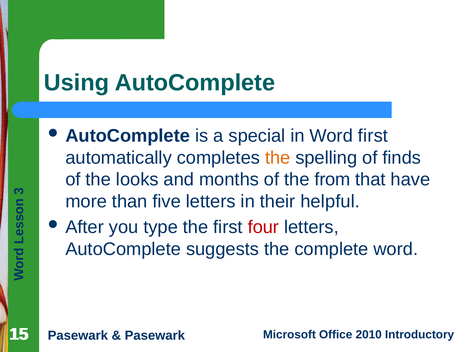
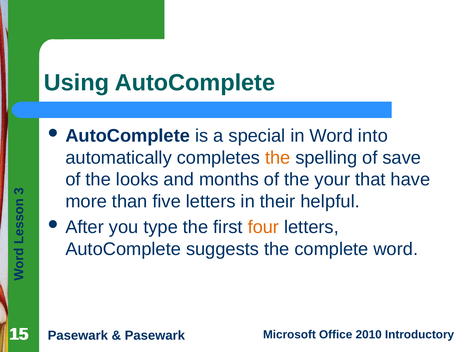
Word first: first -> into
finds: finds -> save
from: from -> your
four colour: red -> orange
